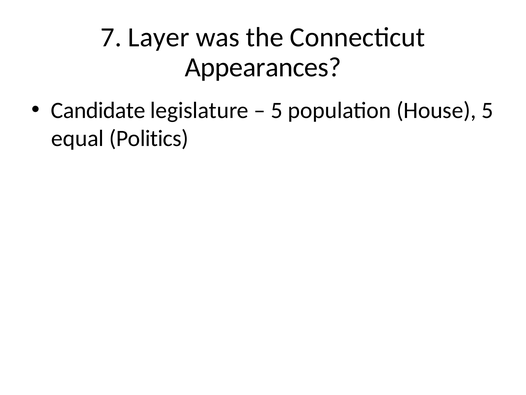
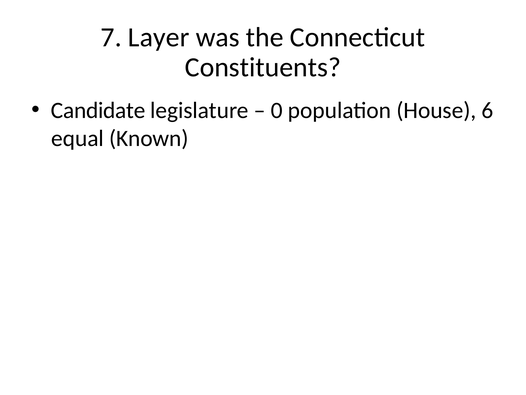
Appearances: Appearances -> Constituents
5 at (277, 110): 5 -> 0
House 5: 5 -> 6
Politics: Politics -> Known
